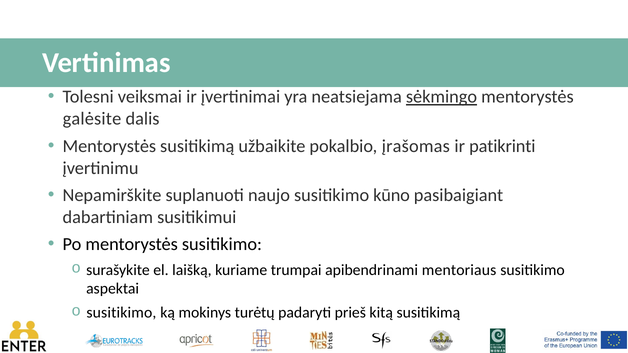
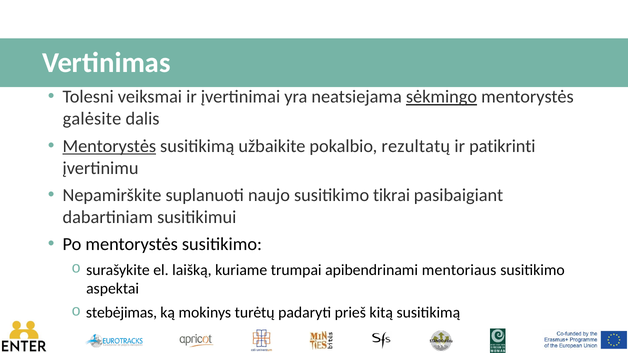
Mentorystės at (109, 146) underline: none -> present
įrašomas: įrašomas -> rezultatų
kūno: kūno -> tikrai
susitikimo at (121, 313): susitikimo -> stebėjimas
